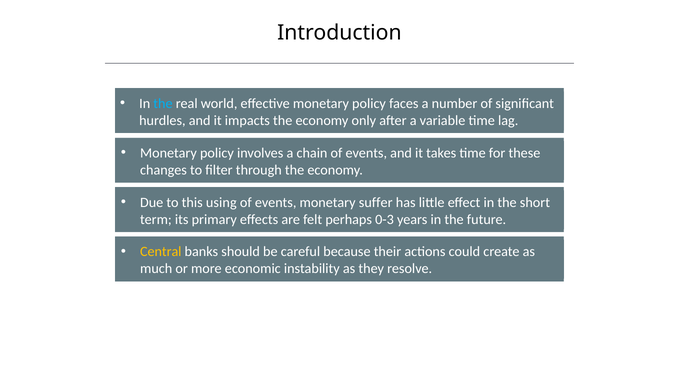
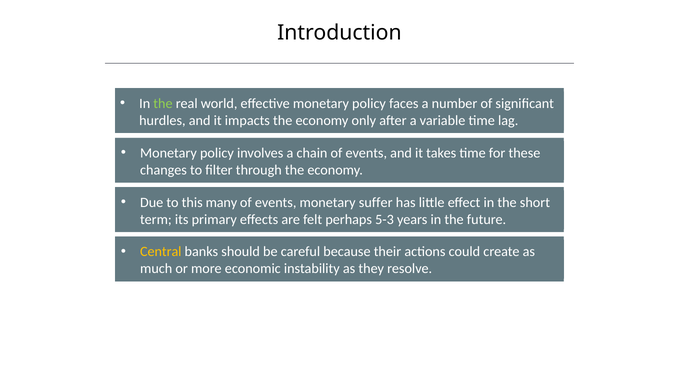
the at (163, 104) colour: light blue -> light green
using: using -> many
0-3: 0-3 -> 5-3
